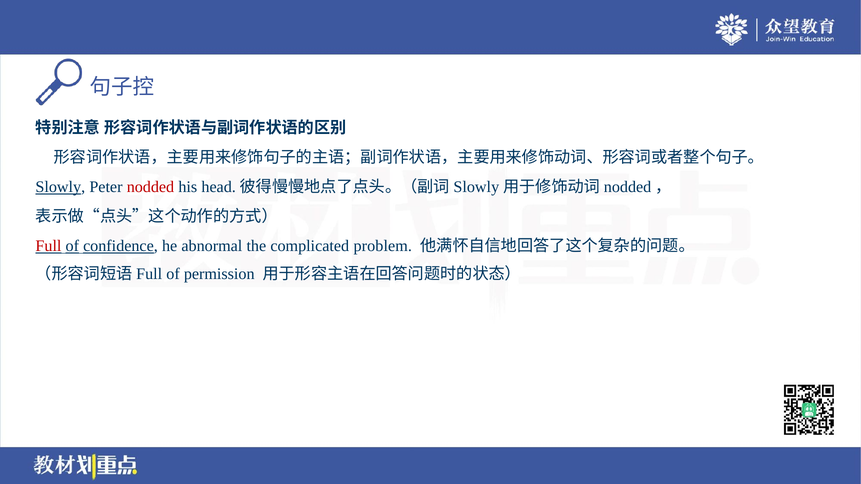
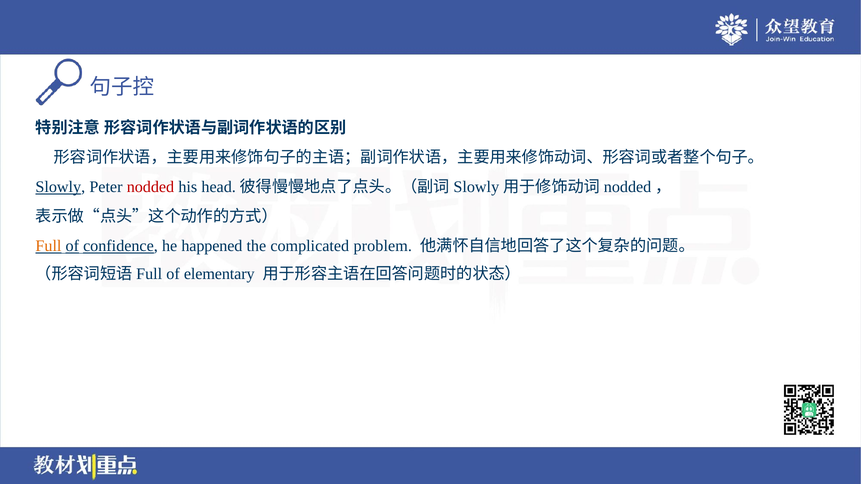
Full colour: red -> orange
abnormal: abnormal -> happened
permission: permission -> elementary
